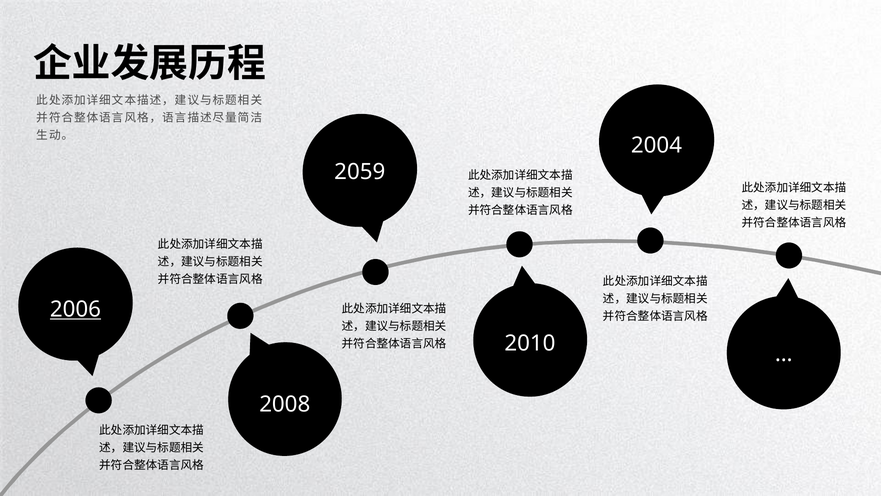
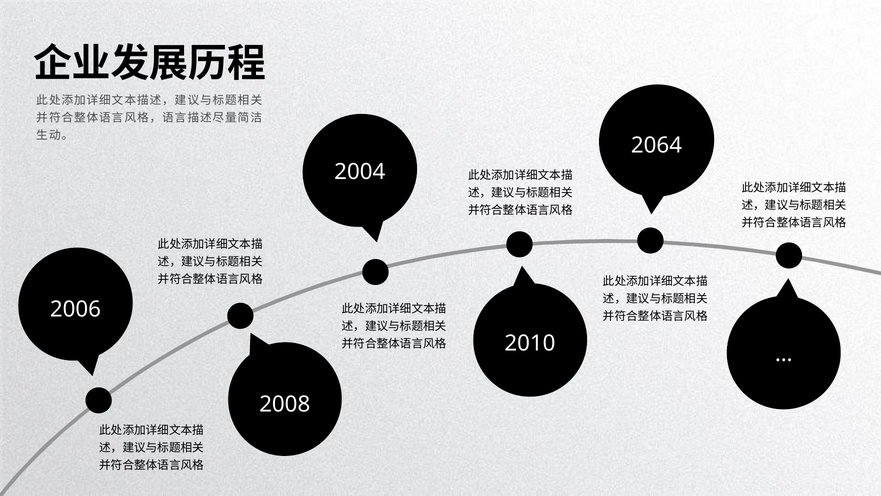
2004: 2004 -> 2064
2059: 2059 -> 2004
2006 underline: present -> none
